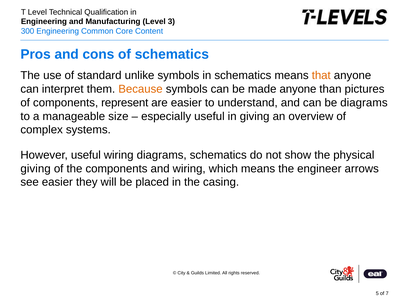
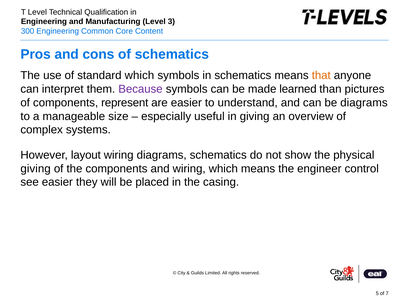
standard unlike: unlike -> which
Because colour: orange -> purple
made anyone: anyone -> learned
However useful: useful -> layout
arrows: arrows -> control
